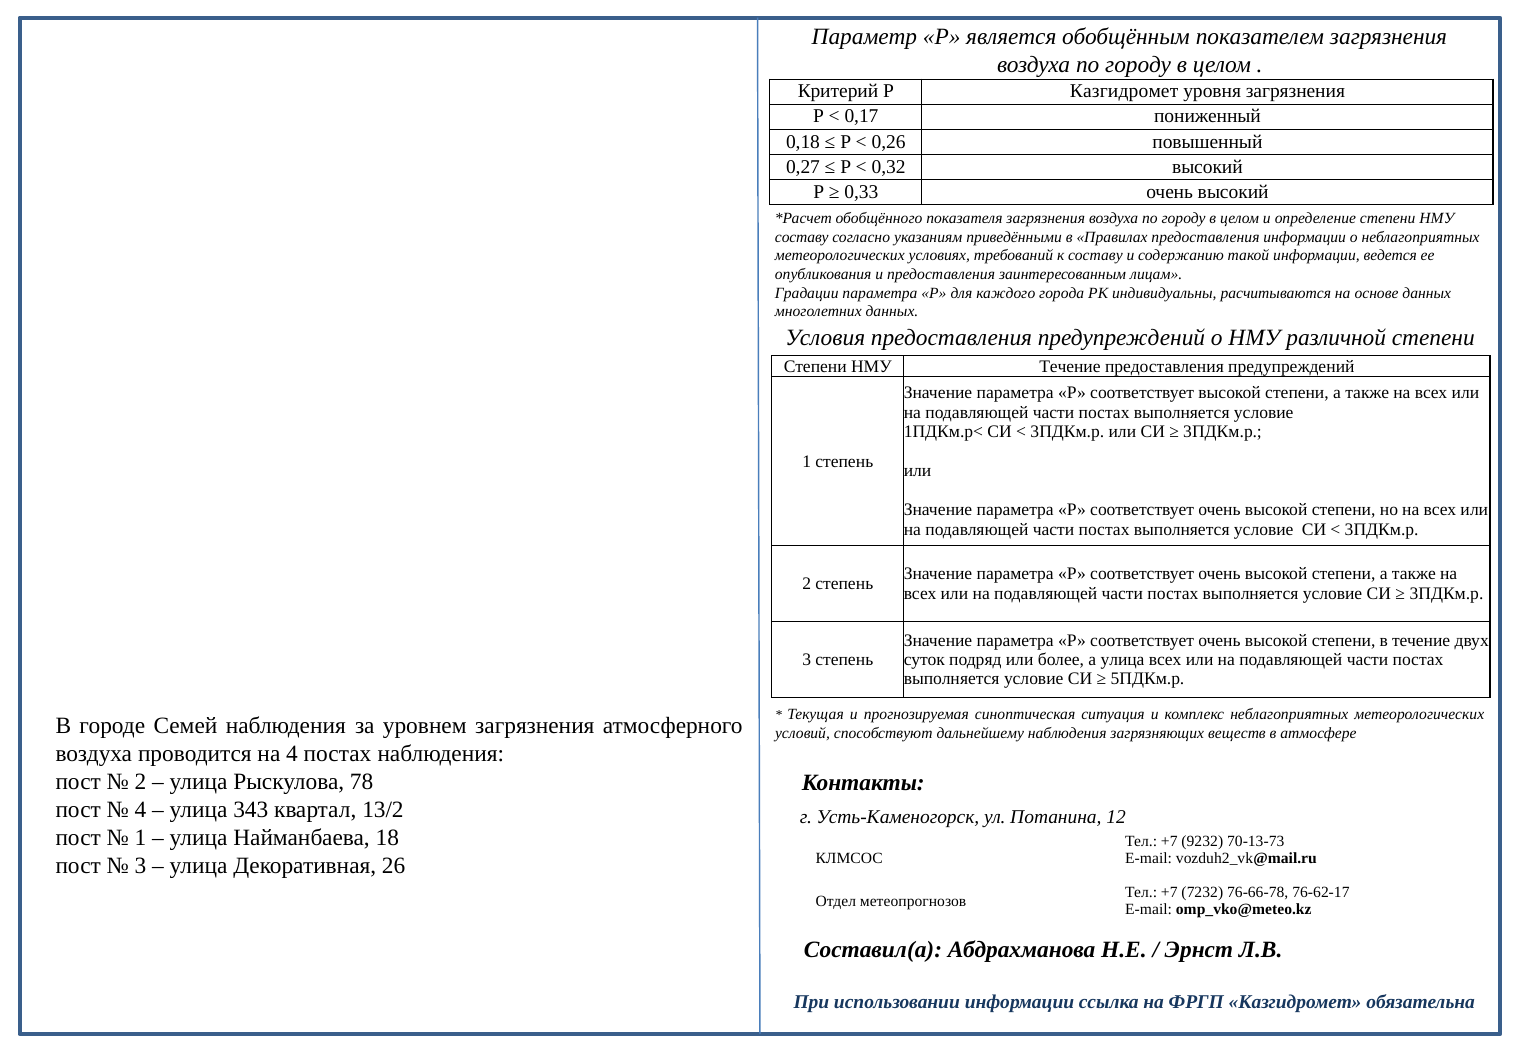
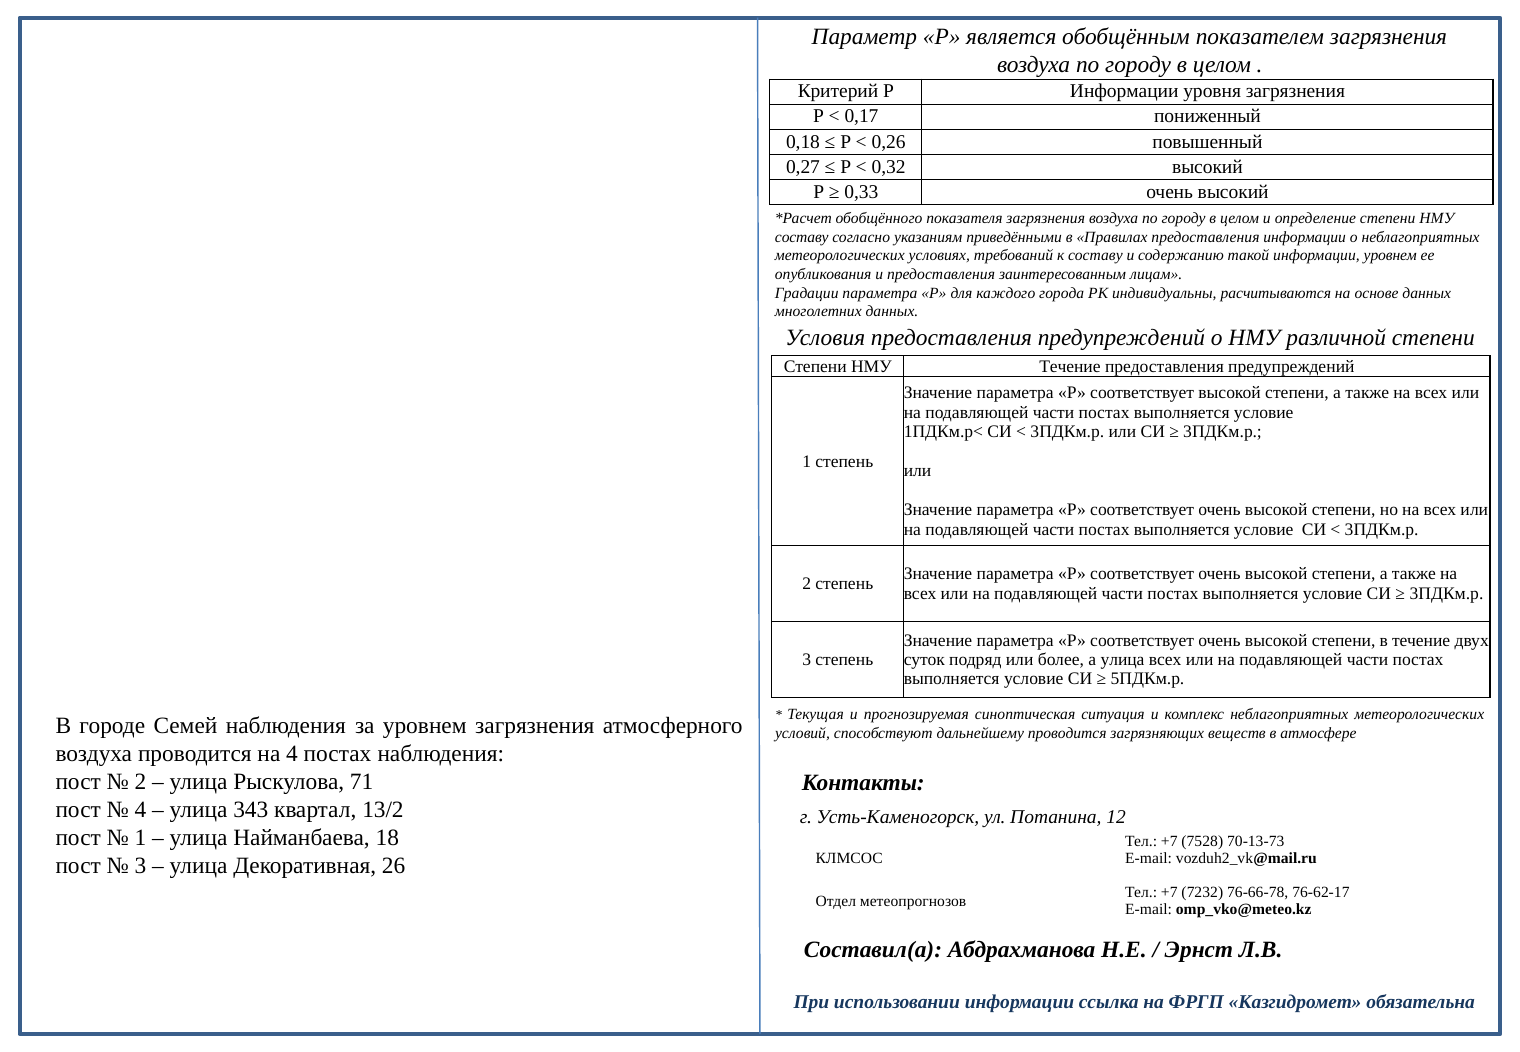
Р Казгидромет: Казгидромет -> Информации
информации ведется: ведется -> уровнем
дальнейшему наблюдения: наблюдения -> проводится
78: 78 -> 71
9232: 9232 -> 7528
